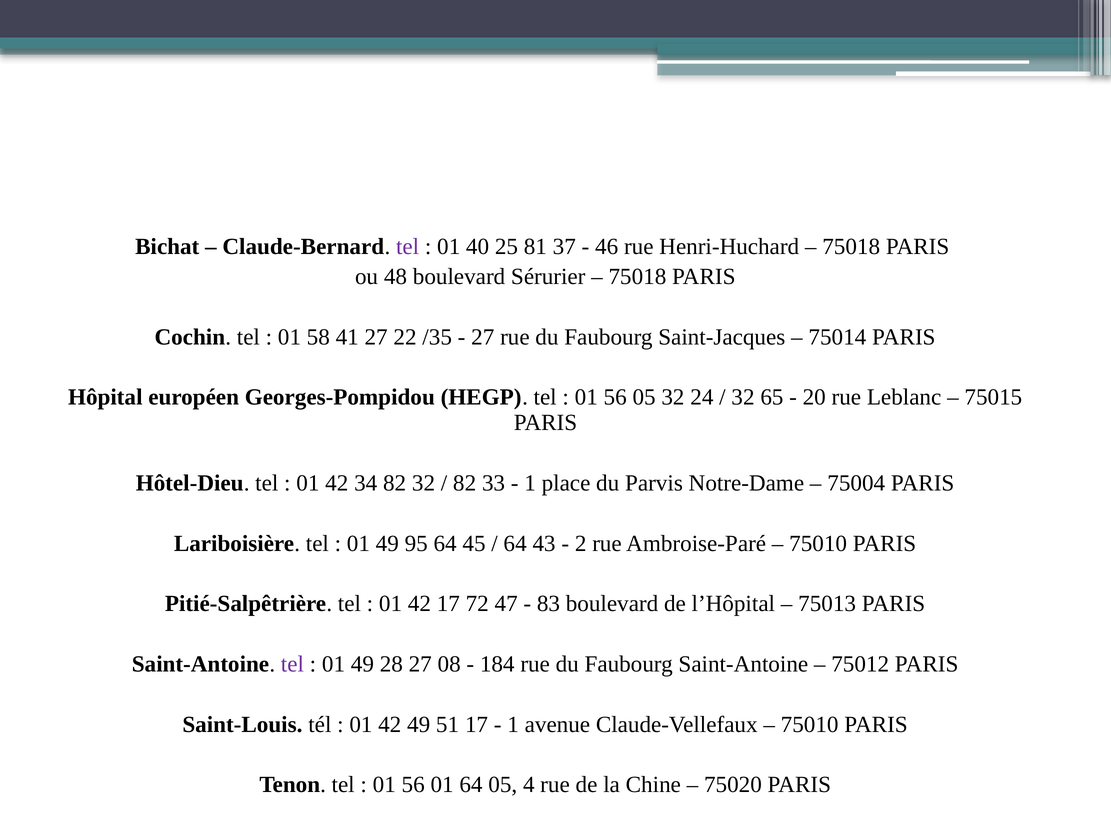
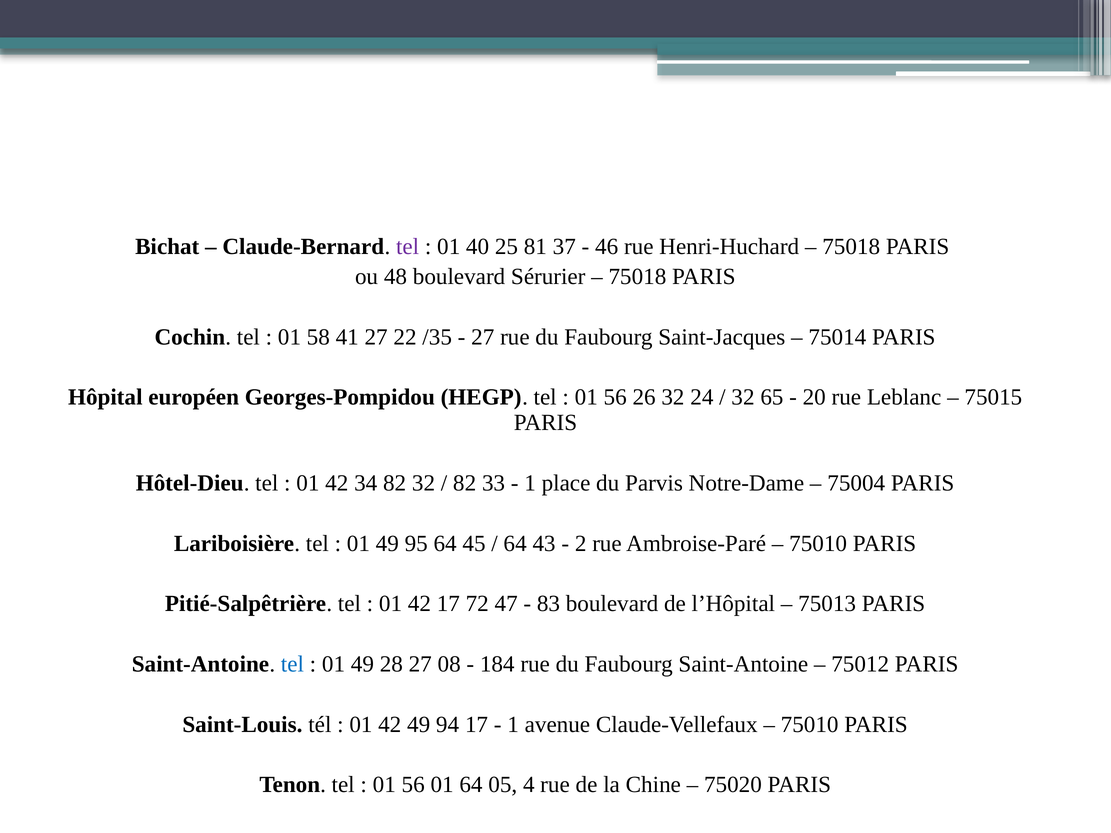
56 05: 05 -> 26
tel at (292, 664) colour: purple -> blue
51: 51 -> 94
